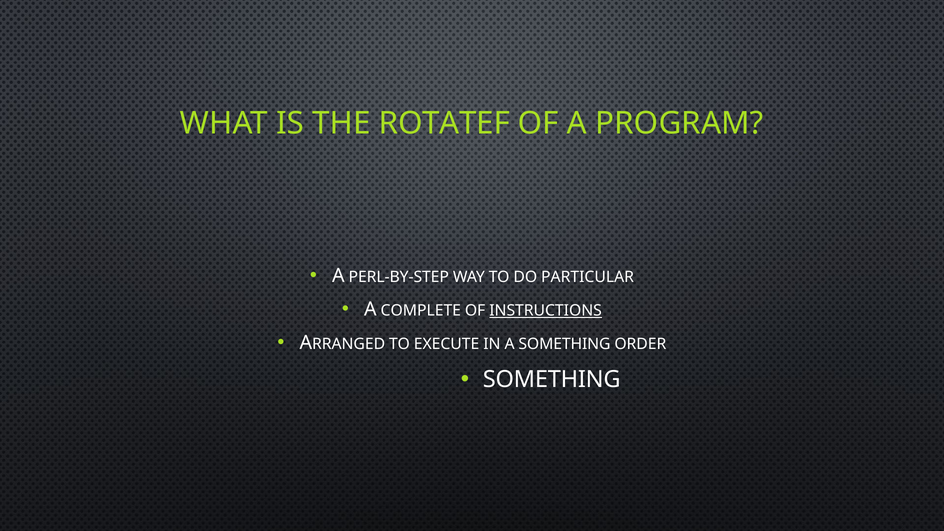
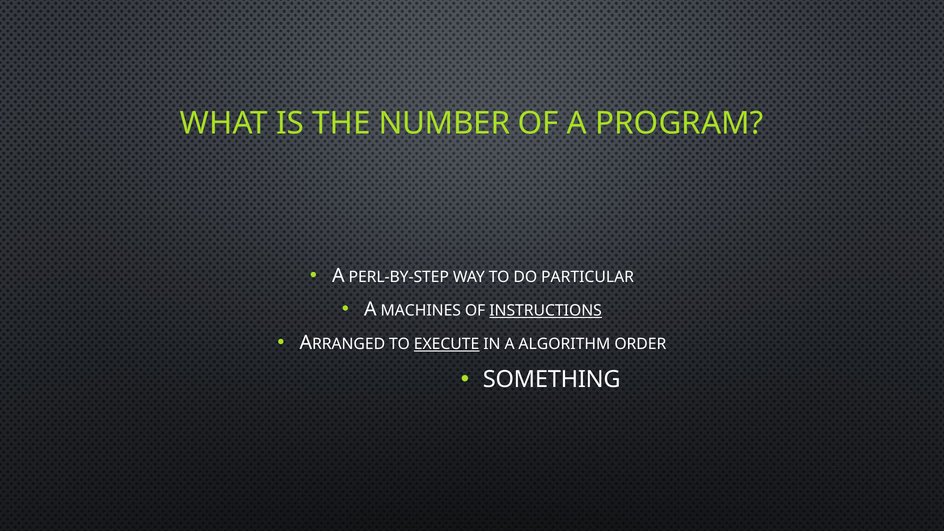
ROTATEF: ROTATEF -> NUMBER
COMPLETE: COMPLETE -> MACHINES
EXECUTE underline: none -> present
A SOMETHING: SOMETHING -> ALGORITHM
